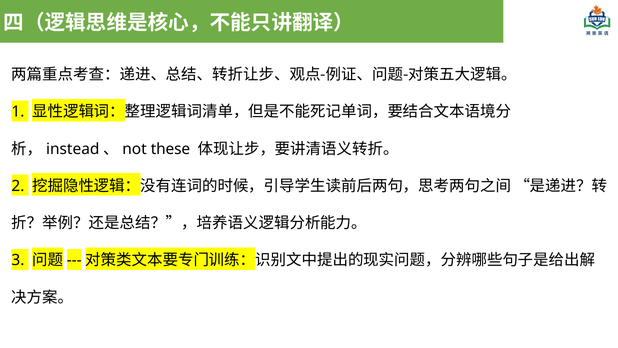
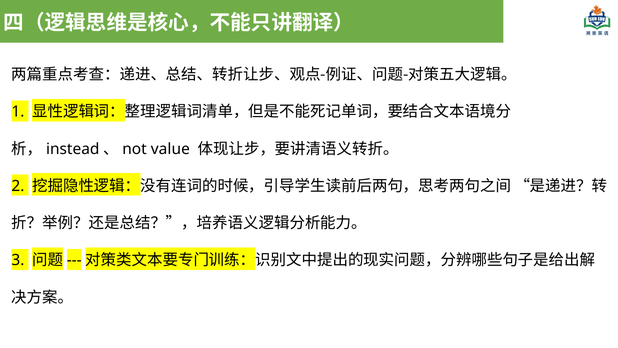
these: these -> value
